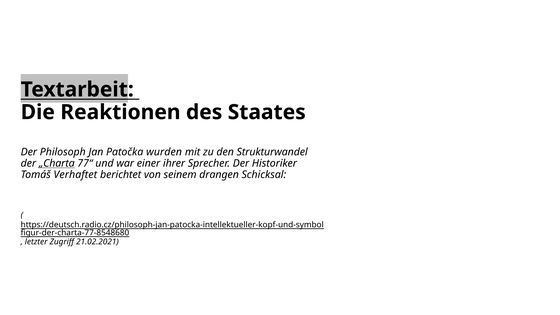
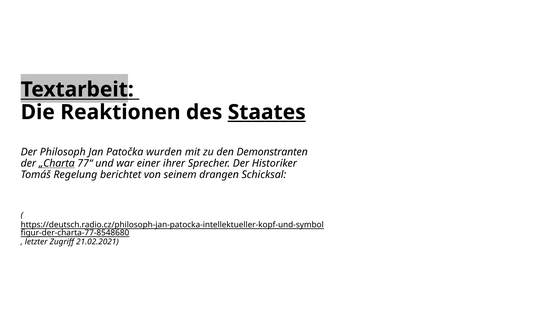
Staates underline: none -> present
Strukturwandel: Strukturwandel -> Demonstranten
Verhaftet: Verhaftet -> Regelung
